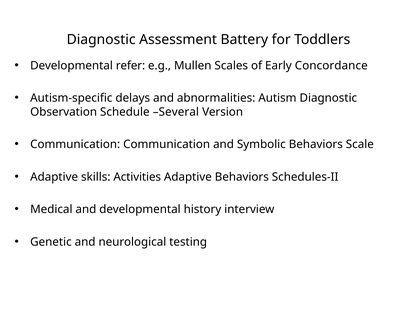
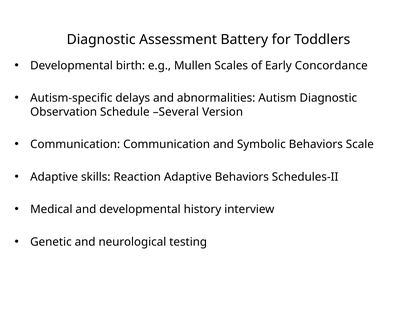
refer: refer -> birth
Activities: Activities -> Reaction
